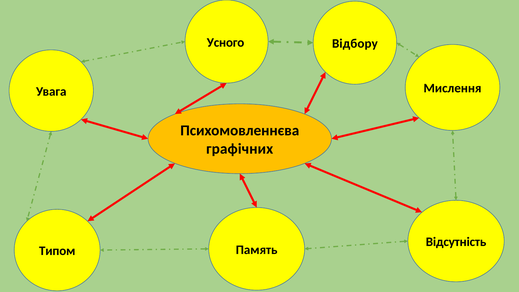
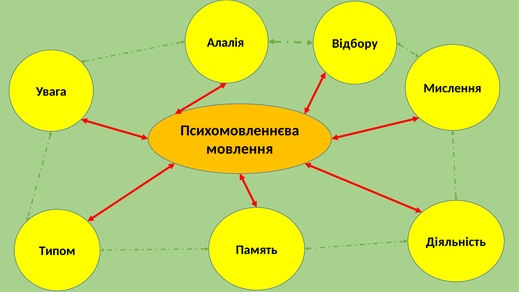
Усного: Усного -> Алалія
графічних: графічних -> мовлення
Відсутність: Відсутність -> Діяльність
